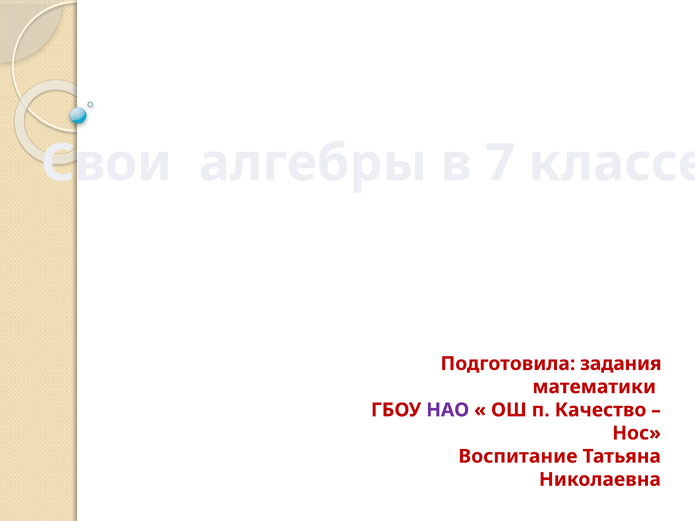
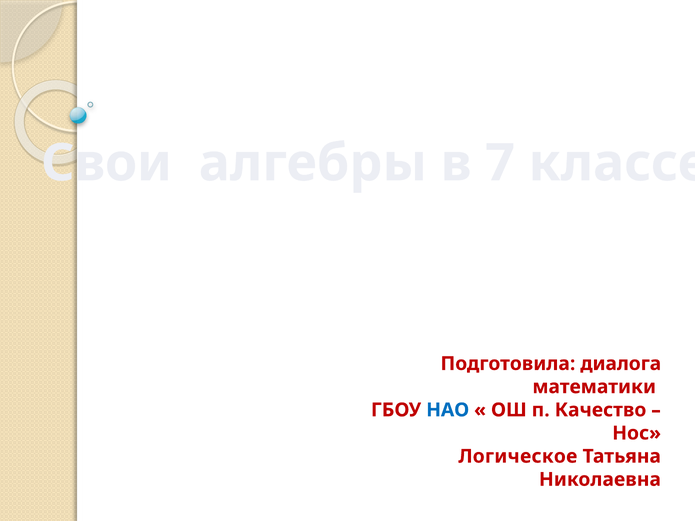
задания: задания -> диалога
НАО colour: purple -> blue
Воспитание: Воспитание -> Логическое
